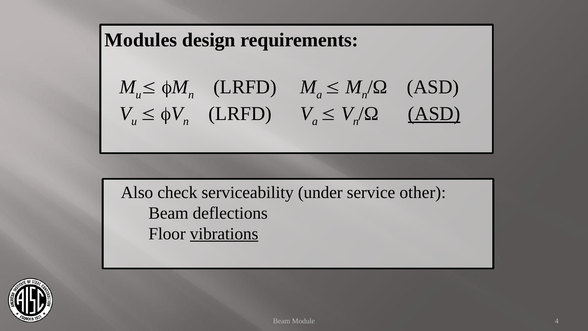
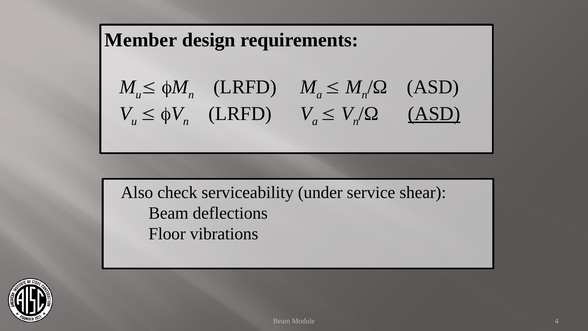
Modules: Modules -> Member
other: other -> shear
vibrations underline: present -> none
